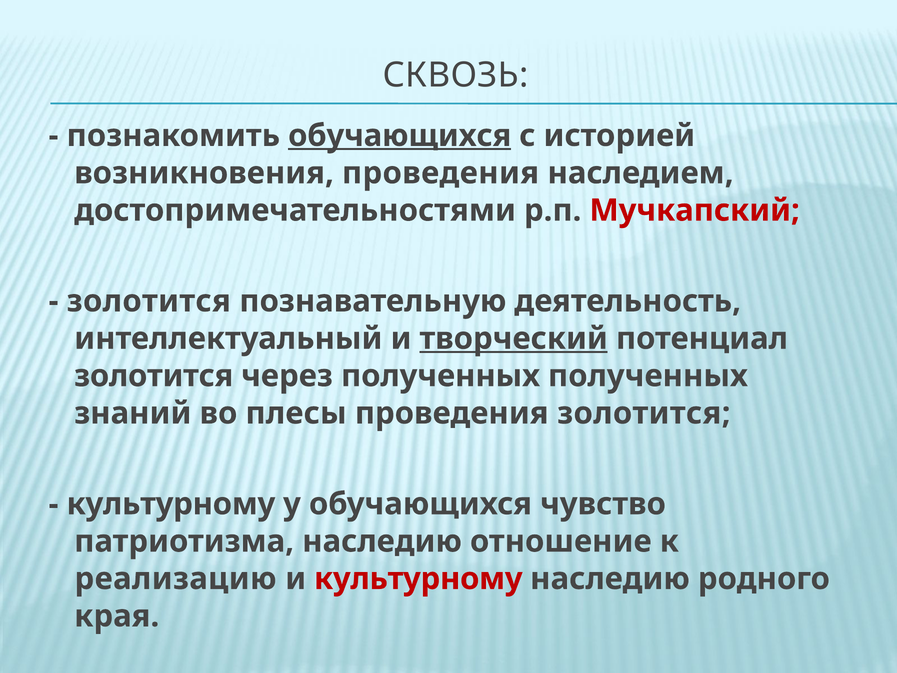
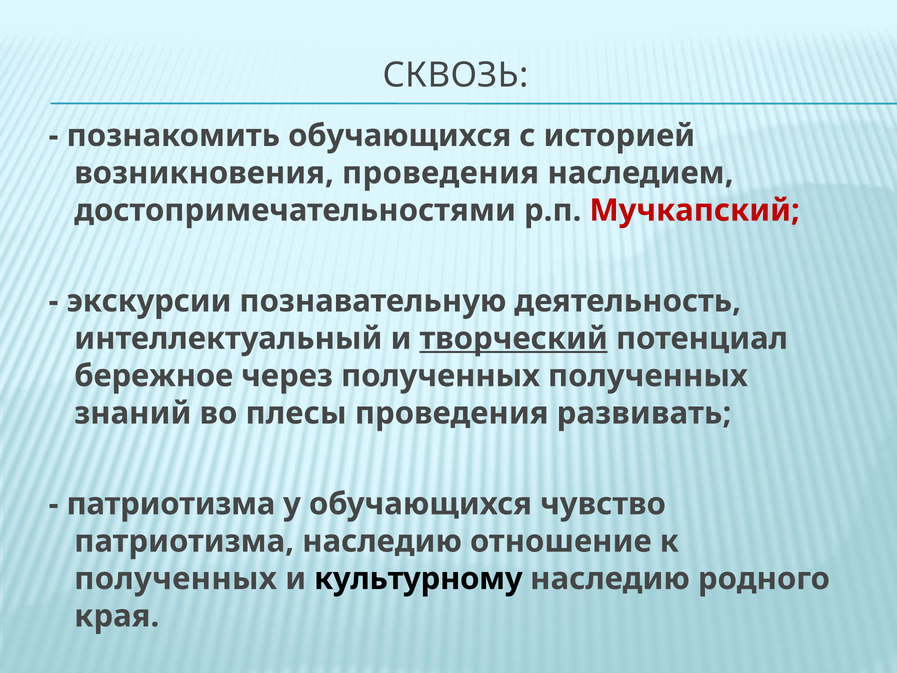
обучающихся at (400, 136) underline: present -> none
золотится at (149, 301): золотится -> экскурсии
золотится at (154, 376): золотится -> бережное
проведения золотится: золотится -> развивать
культурному at (171, 504): культурному -> патриотизма
реализацию at (176, 579): реализацию -> полученных
культурному at (418, 579) colour: red -> black
